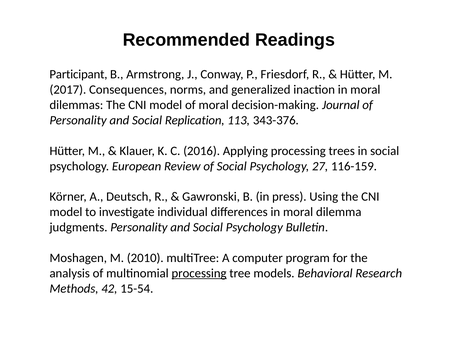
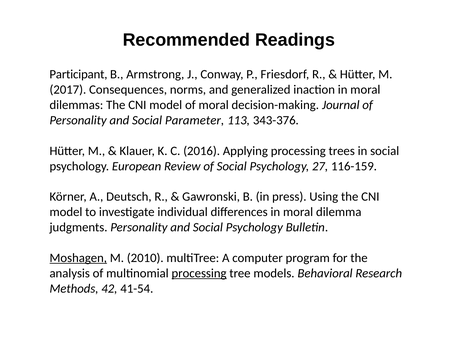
Replication: Replication -> Parameter
Moshagen underline: none -> present
15-54: 15-54 -> 41-54
